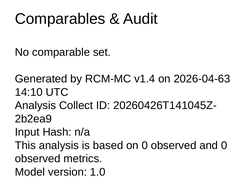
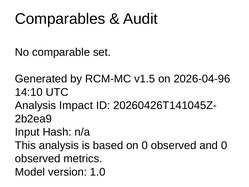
v1.4: v1.4 -> v1.5
2026-04-63: 2026-04-63 -> 2026-04-96
Collect: Collect -> Impact
